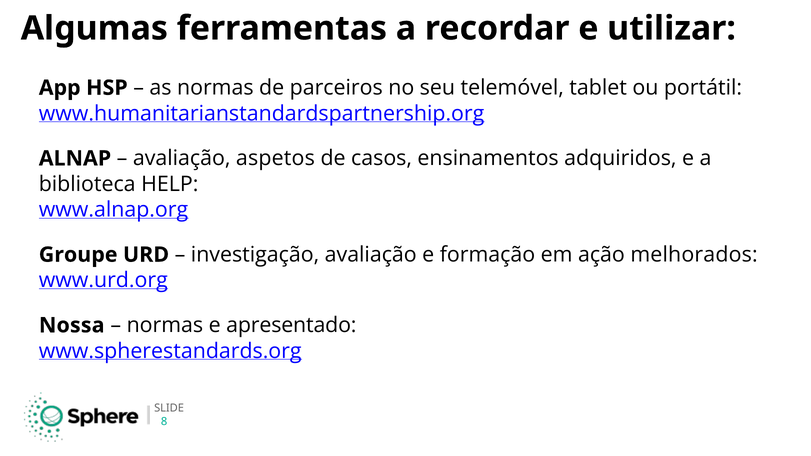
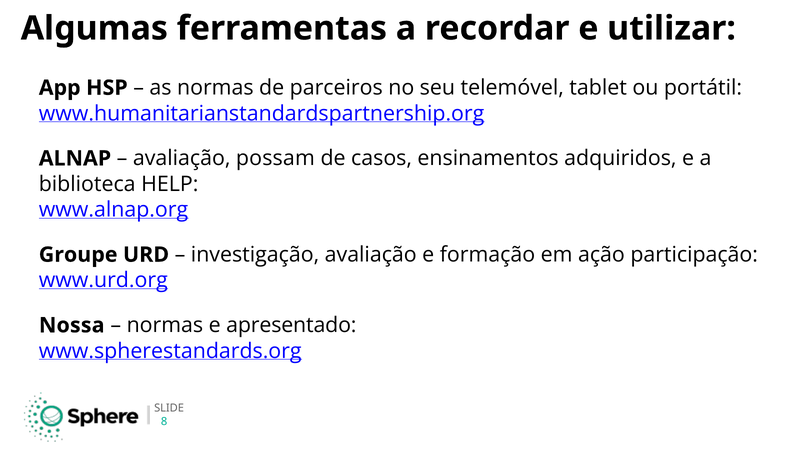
aspetos: aspetos -> possam
melhorados: melhorados -> participação
